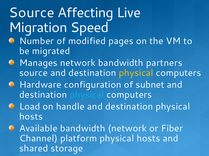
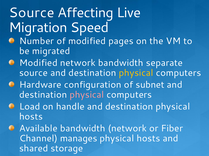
Manages at (38, 63): Manages -> Modified
partners: partners -> separate
physical at (87, 95) colour: light blue -> pink
platform: platform -> manages
